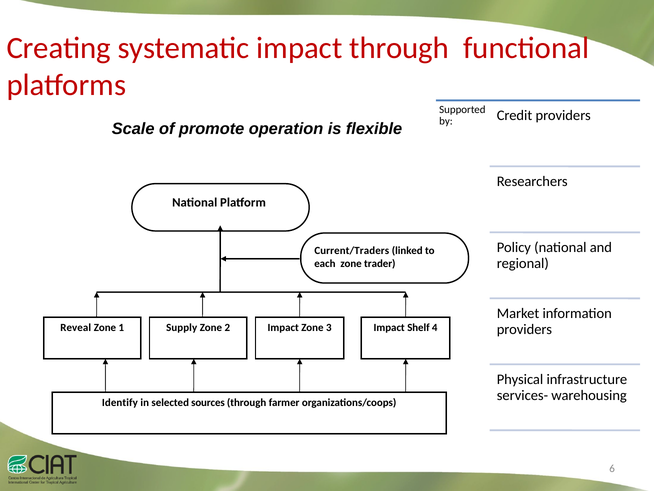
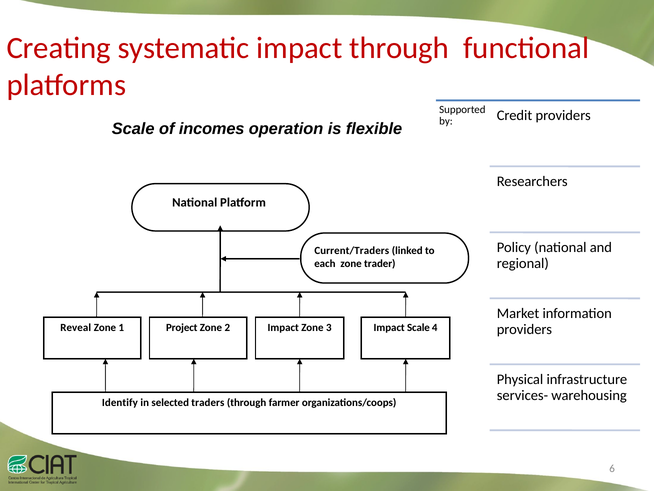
promote: promote -> incomes
Supply: Supply -> Project
Impact Shelf: Shelf -> Scale
sources: sources -> traders
